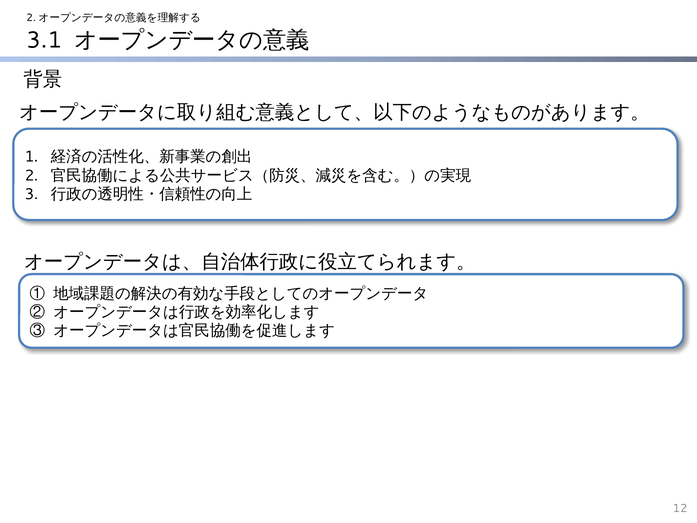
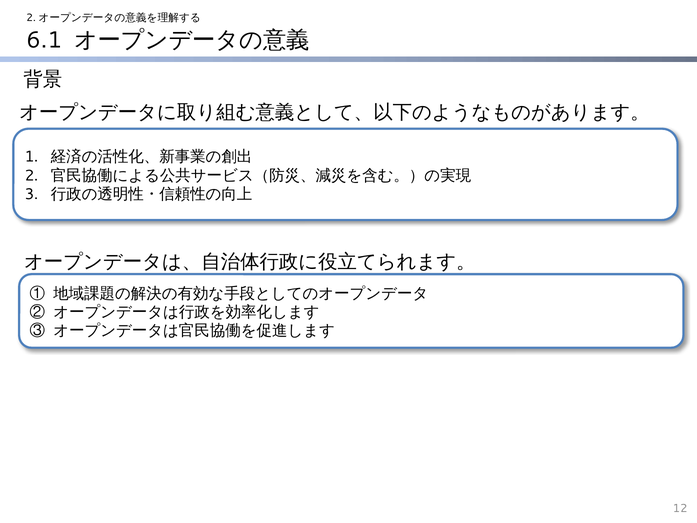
3.1: 3.1 -> 6.1
